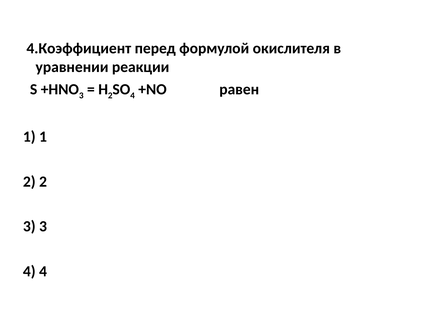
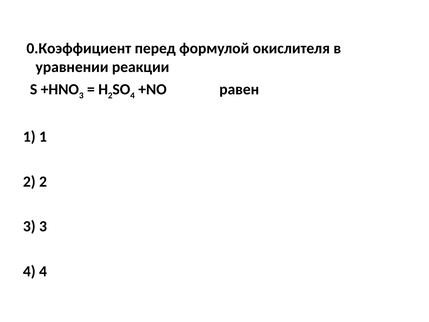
4.Коэффициент: 4.Коэффициент -> 0.Коэффициент
